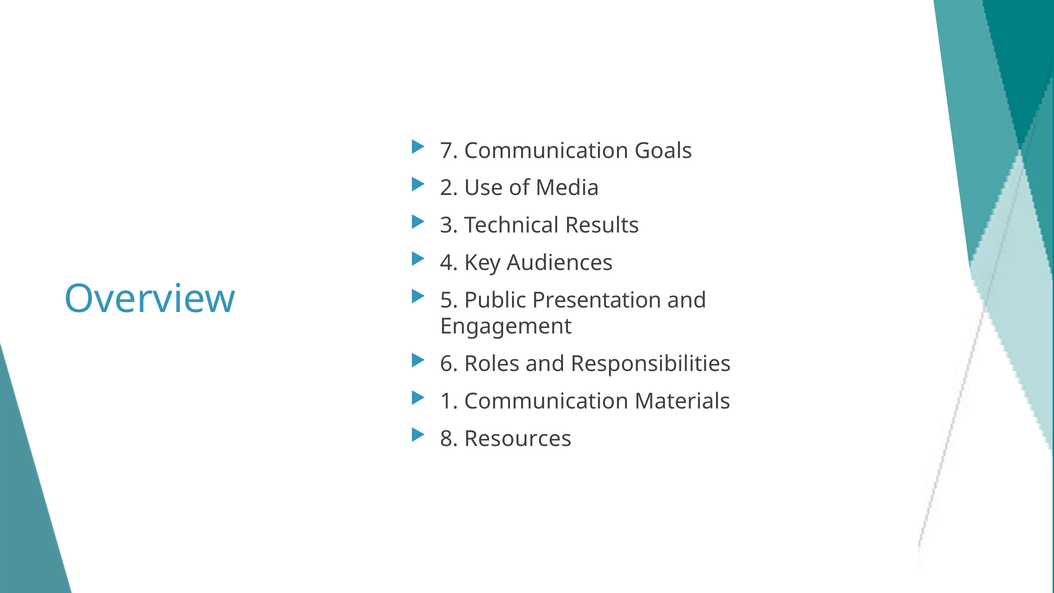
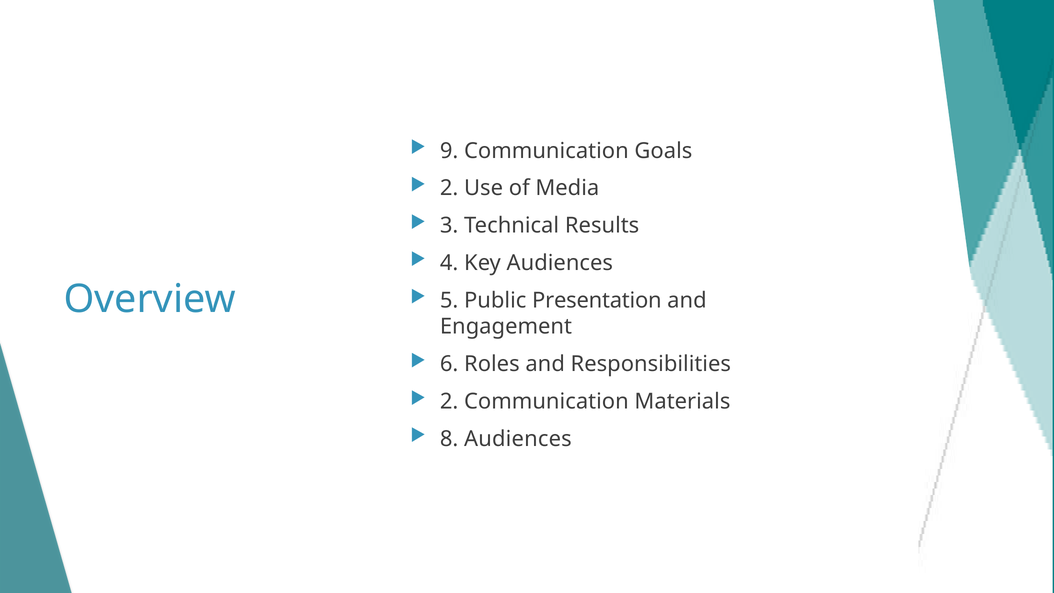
7: 7 -> 9
1 at (449, 401): 1 -> 2
8 Resources: Resources -> Audiences
